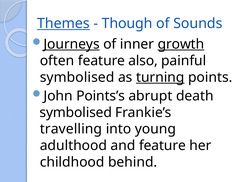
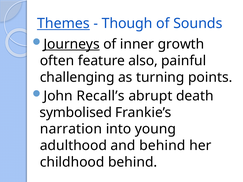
growth underline: present -> none
symbolised at (77, 77): symbolised -> challenging
turning underline: present -> none
Points’s: Points’s -> Recall’s
travelling: travelling -> narration
and feature: feature -> behind
